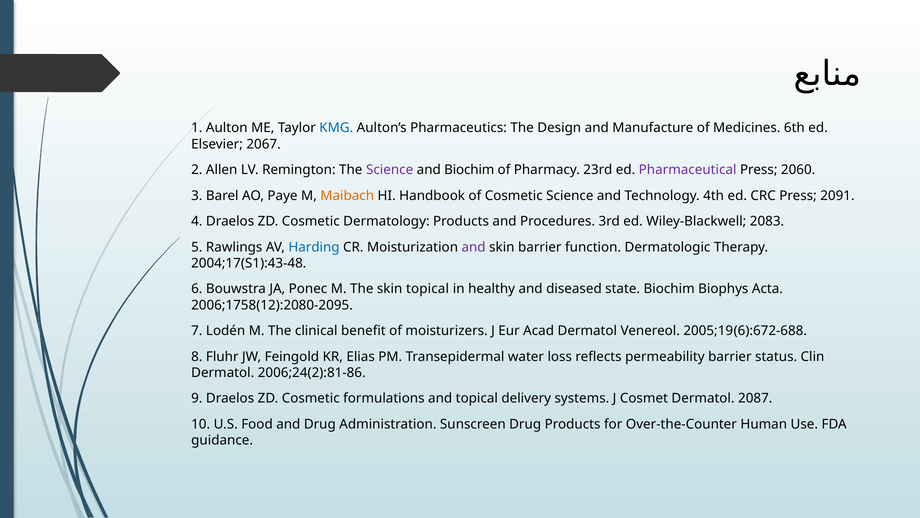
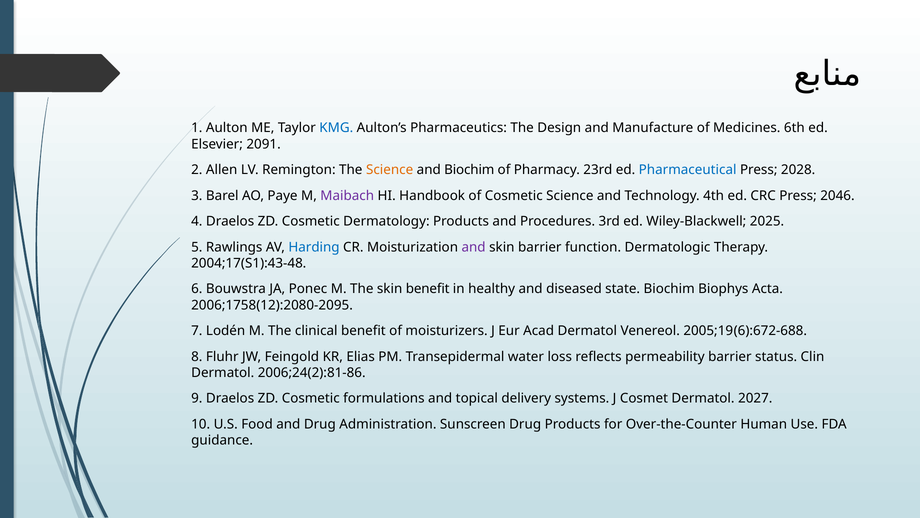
2067: 2067 -> 2091
Science at (390, 170) colour: purple -> orange
Pharmaceutical colour: purple -> blue
2060: 2060 -> 2028
Maibach colour: orange -> purple
2091: 2091 -> 2046
2083: 2083 -> 2025
skin topical: topical -> benefit
2087: 2087 -> 2027
